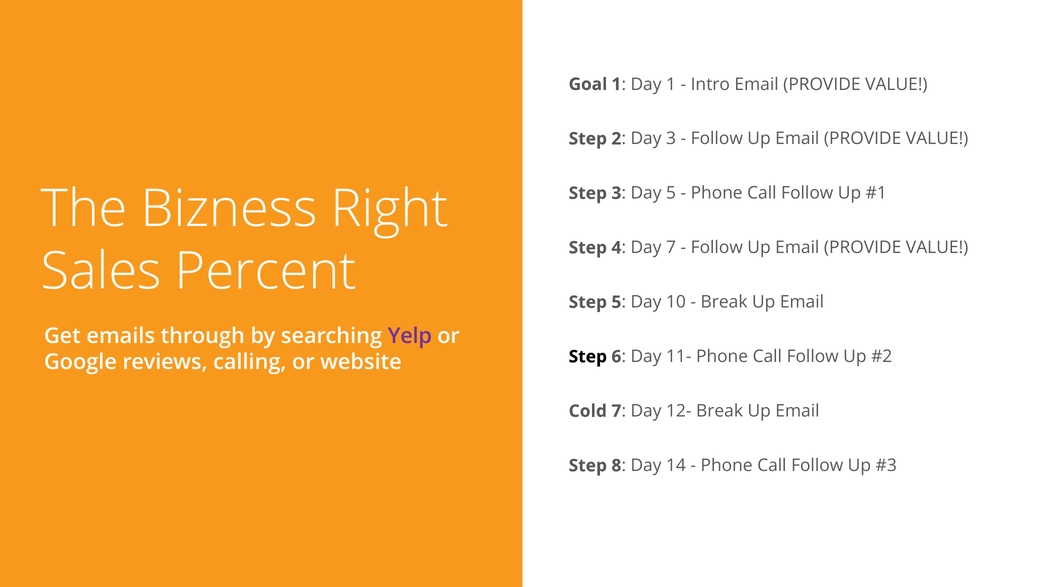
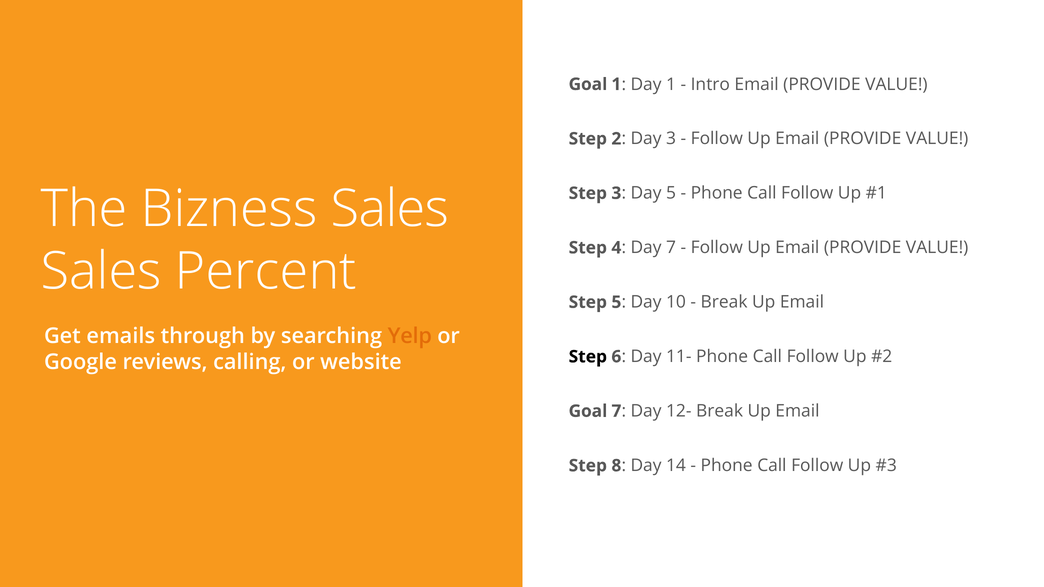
Bizness Right: Right -> Sales
Yelp colour: purple -> orange
Cold at (588, 411): Cold -> Goal
